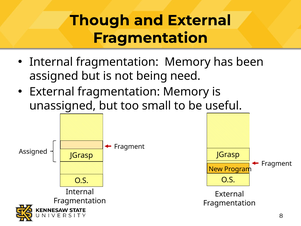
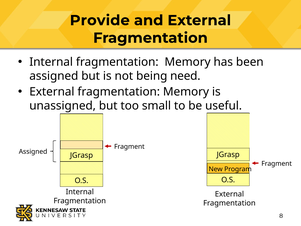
Though: Though -> Provide
